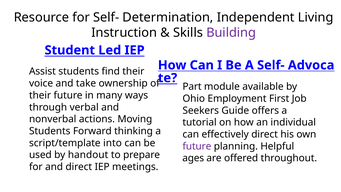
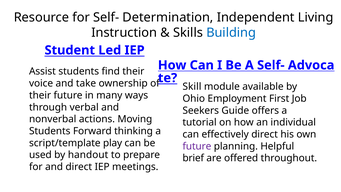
Building colour: purple -> blue
Part: Part -> Skill
into: into -> play
ages: ages -> brief
